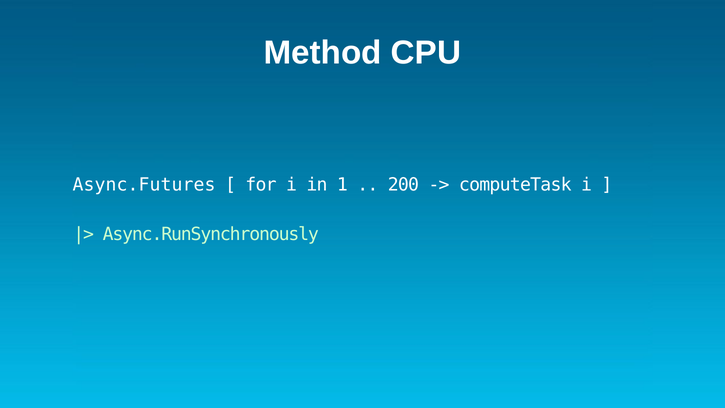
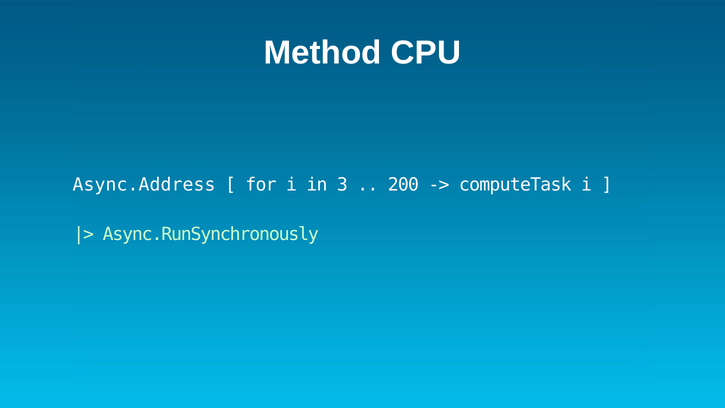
Async.Futures: Async.Futures -> Async.Address
1: 1 -> 3
